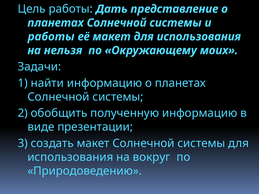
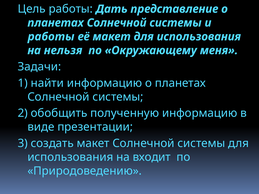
моих: моих -> меня
вокруг: вокруг -> входит
